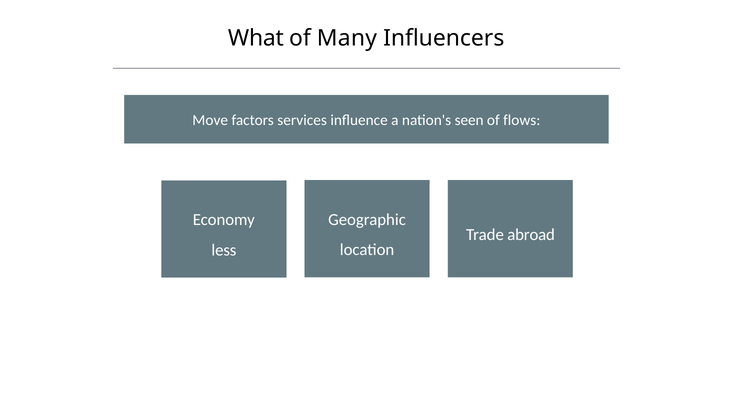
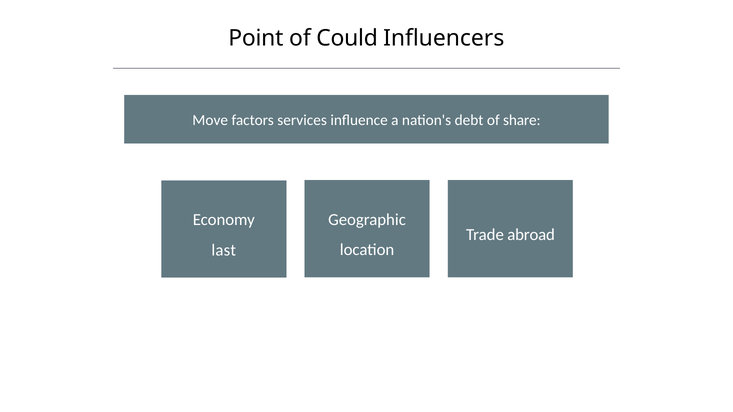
What: What -> Point
Many: Many -> Could
seen: seen -> debt
flows: flows -> share
less: less -> last
